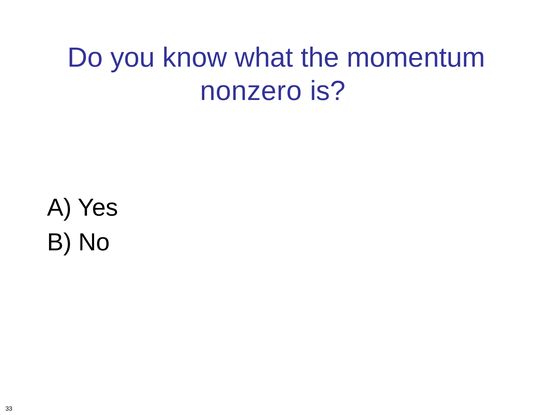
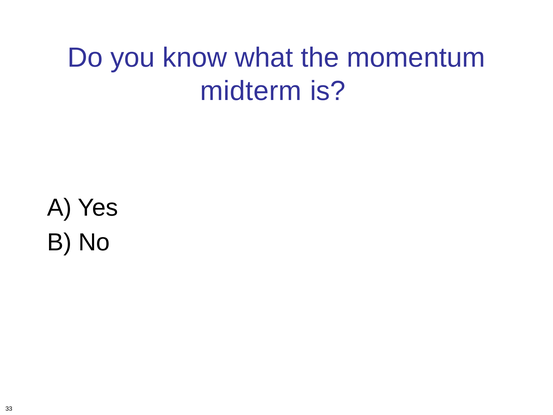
nonzero: nonzero -> midterm
